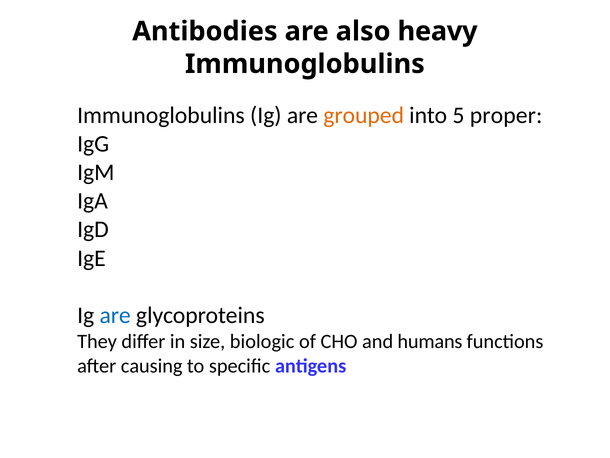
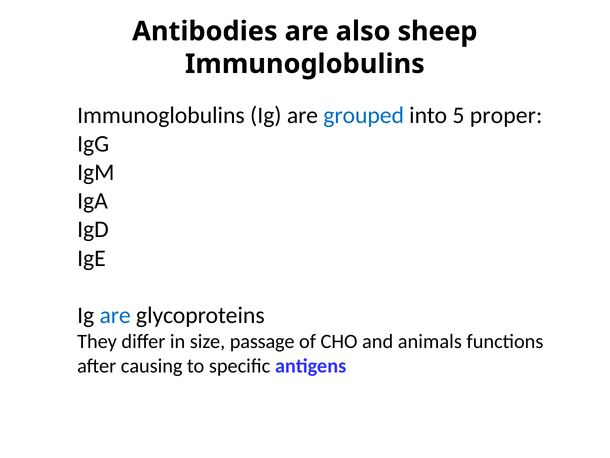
heavy: heavy -> sheep
grouped colour: orange -> blue
biologic: biologic -> passage
humans: humans -> animals
